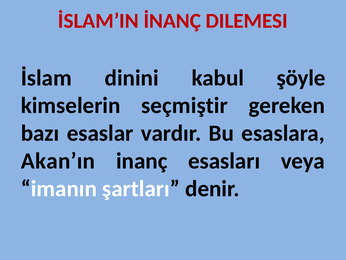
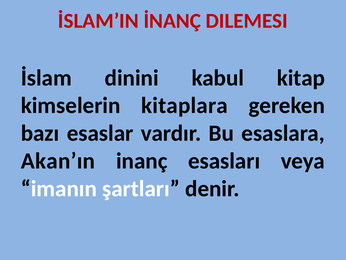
şöyle: şöyle -> kitap
seçmiştir: seçmiştir -> kitaplara
